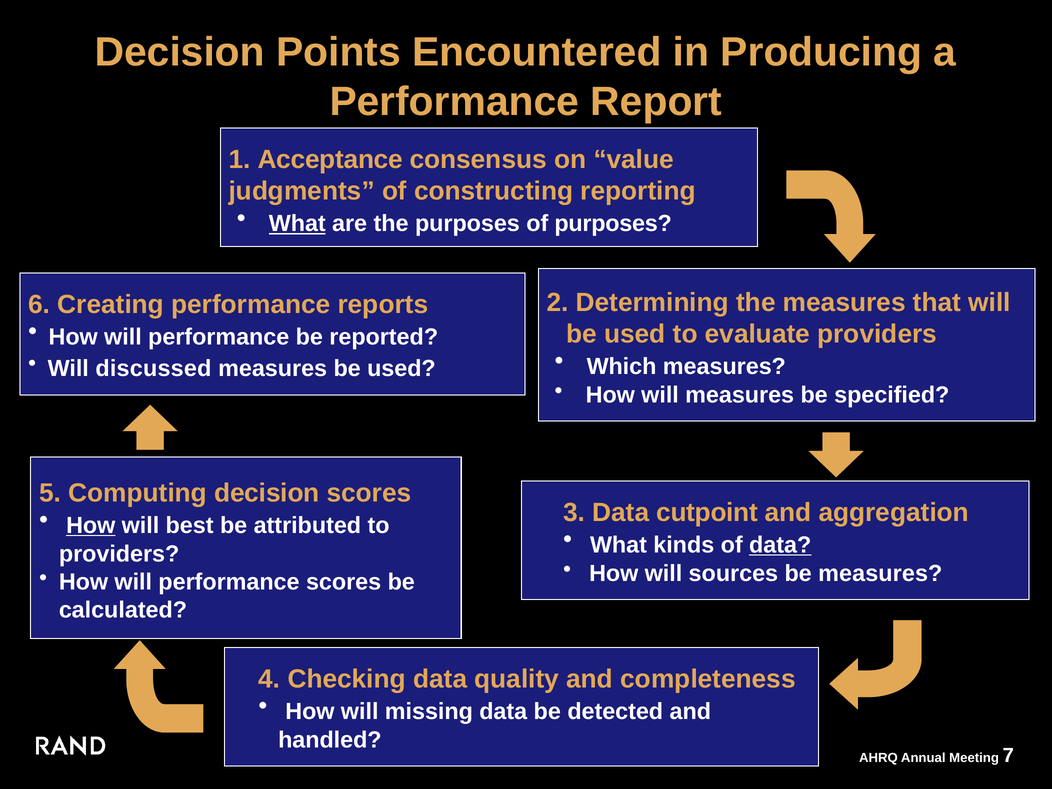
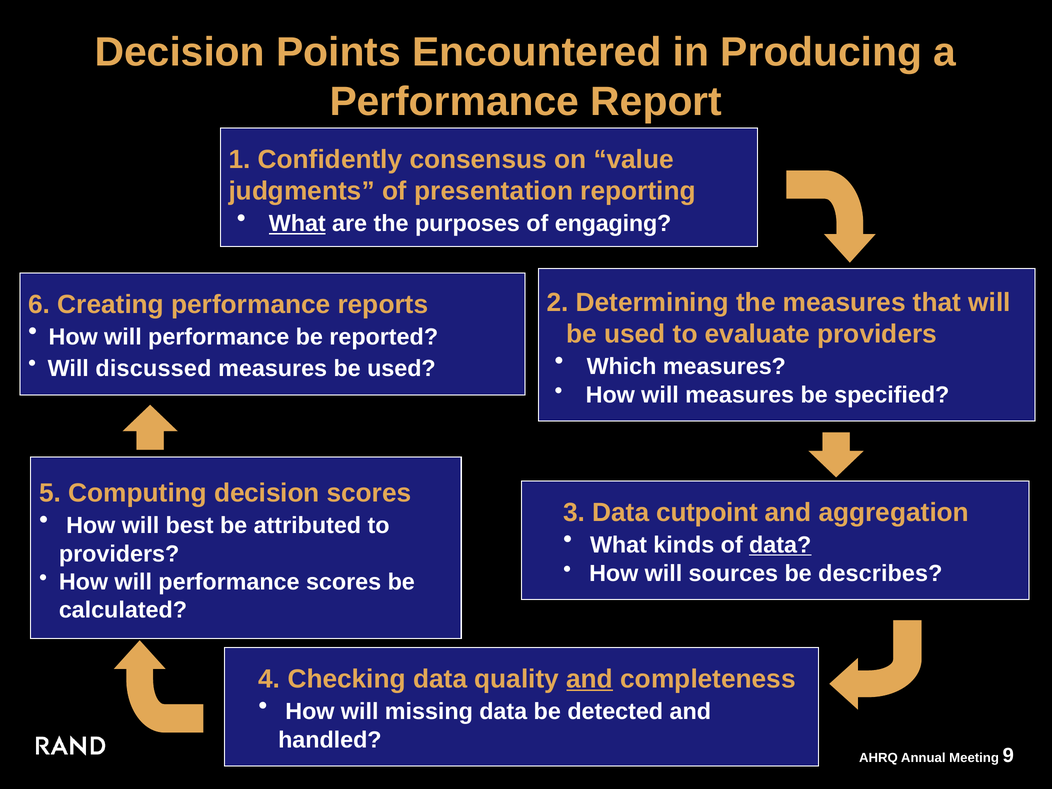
Acceptance: Acceptance -> Confidently
constructing: constructing -> presentation
of purposes: purposes -> engaging
How at (91, 525) underline: present -> none
be measures: measures -> describes
and at (590, 679) underline: none -> present
7: 7 -> 9
